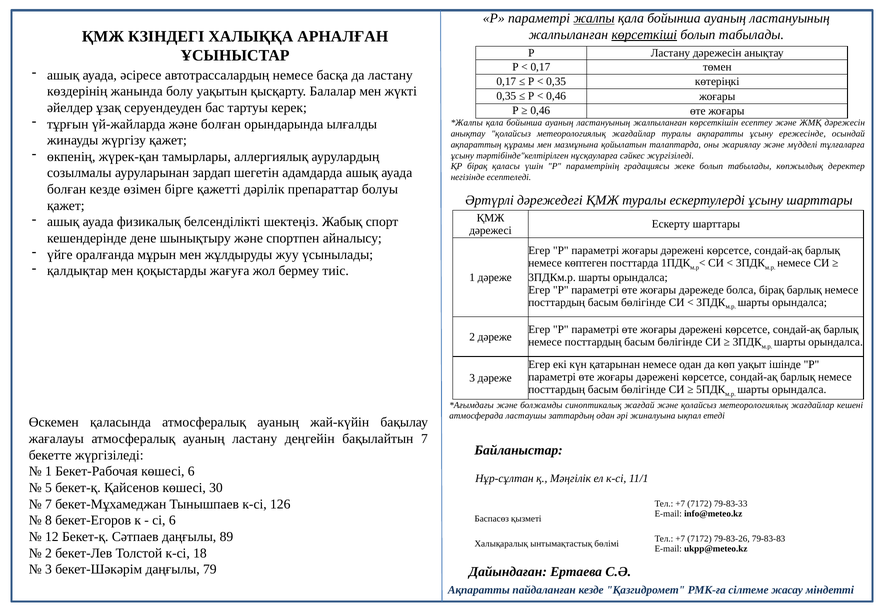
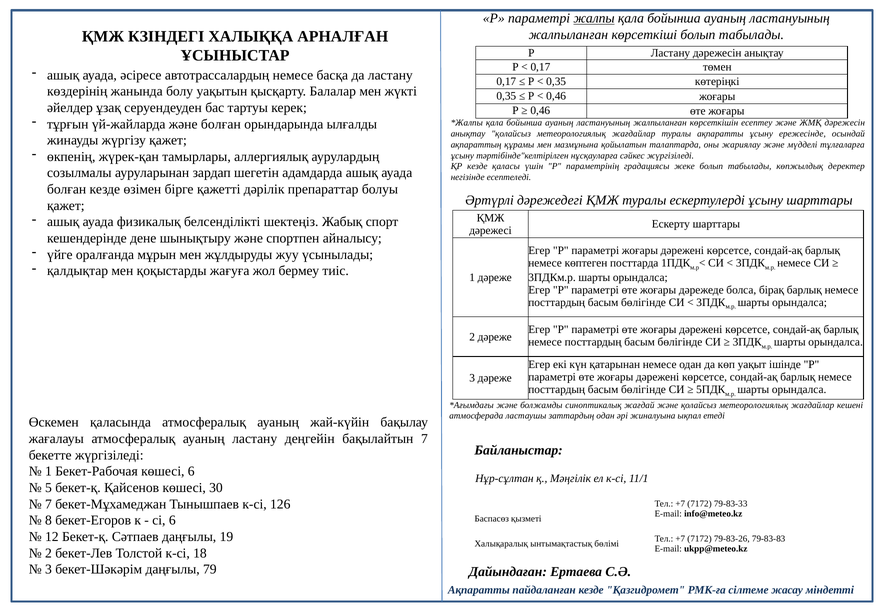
көрсеткіші underline: present -> none
ҚР бірақ: бірақ -> кезде
89: 89 -> 19
